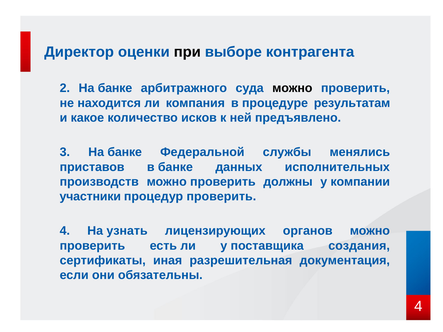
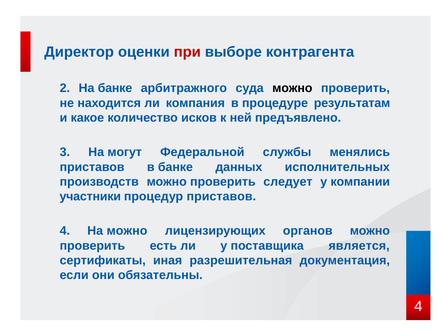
при colour: black -> red
3 На банке: банке -> могут
должны: должны -> следует
процедур проверить: проверить -> приставов
На узнать: узнать -> можно
создания: создания -> является
